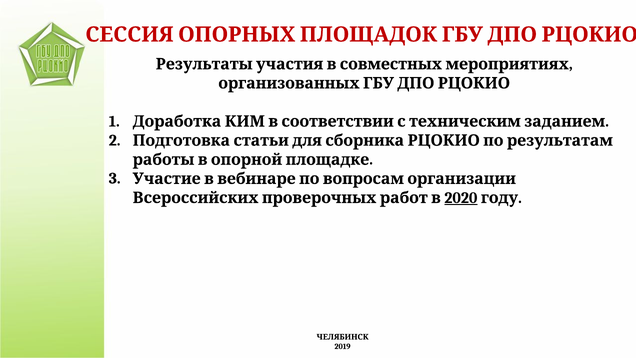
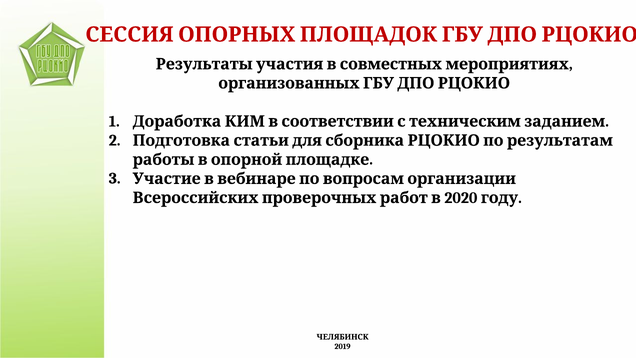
2020 underline: present -> none
